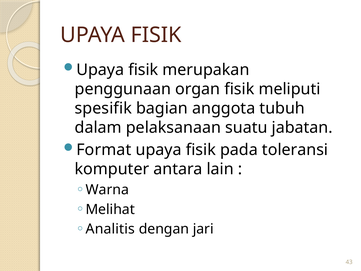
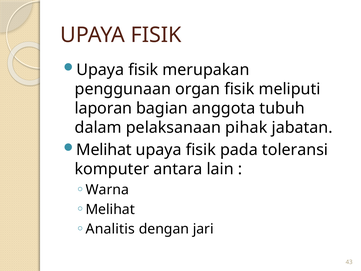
spesifik: spesifik -> laporan
suatu: suatu -> pihak
Format at (104, 150): Format -> Melihat
